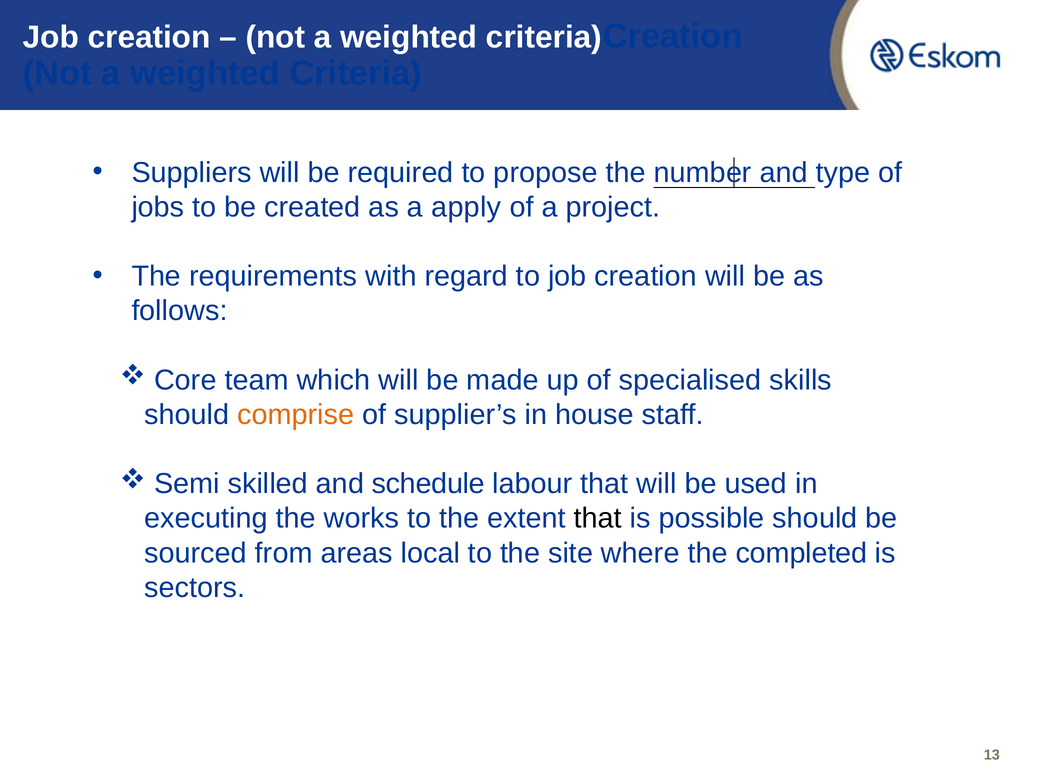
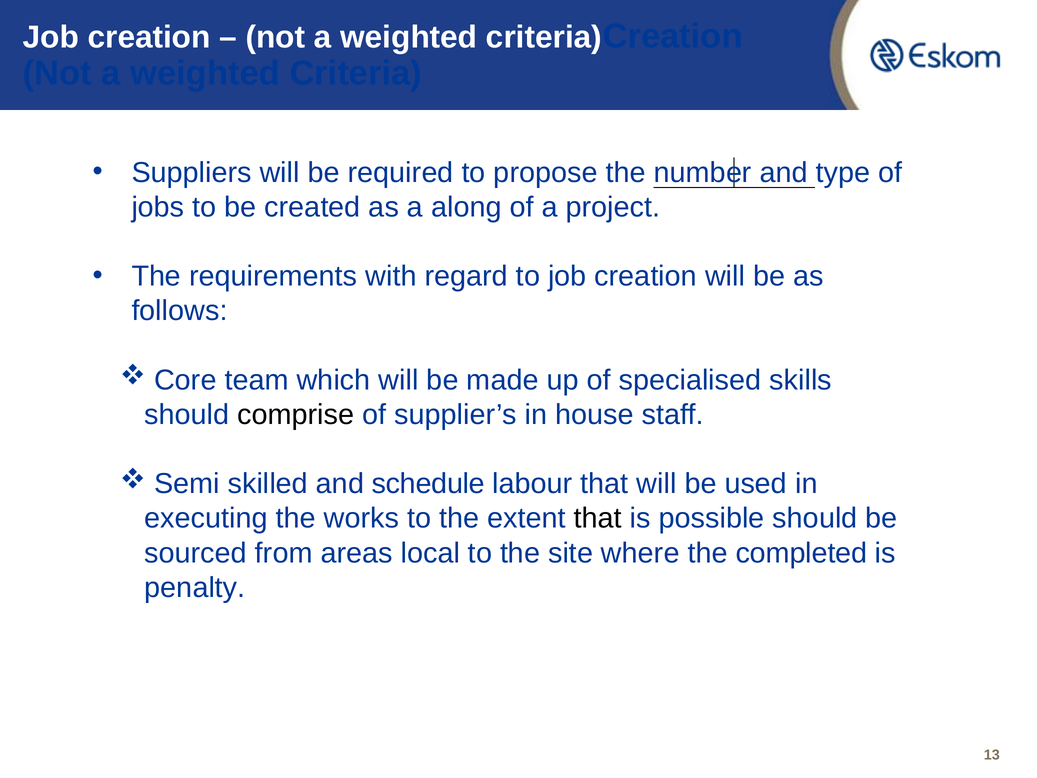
apply: apply -> along
comprise colour: orange -> black
sectors: sectors -> penalty
